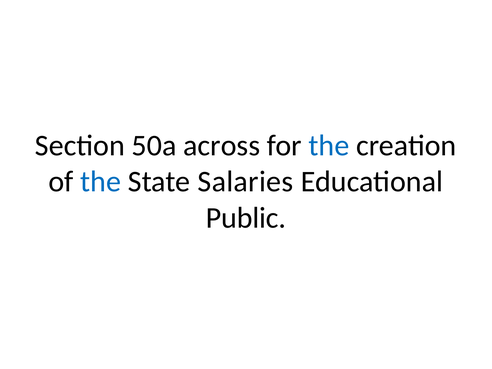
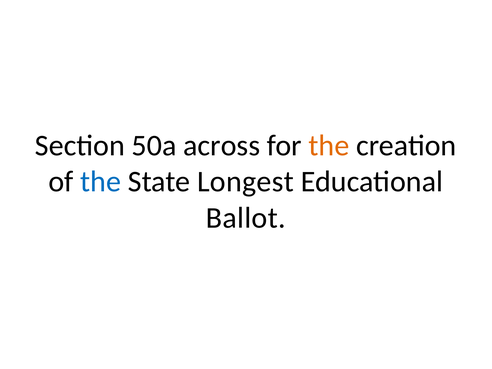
the at (329, 146) colour: blue -> orange
Salaries: Salaries -> Longest
Public: Public -> Ballot
